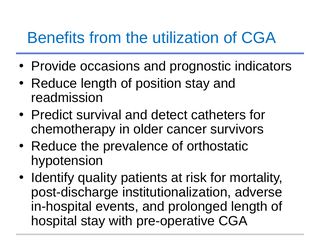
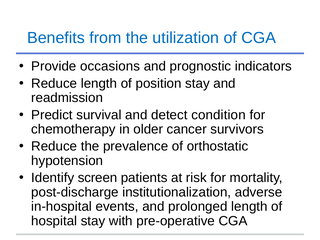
catheters: catheters -> condition
quality: quality -> screen
